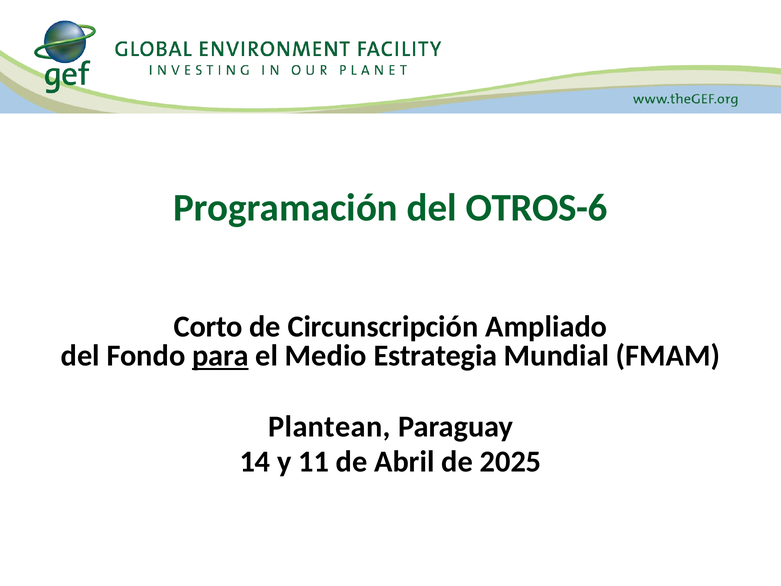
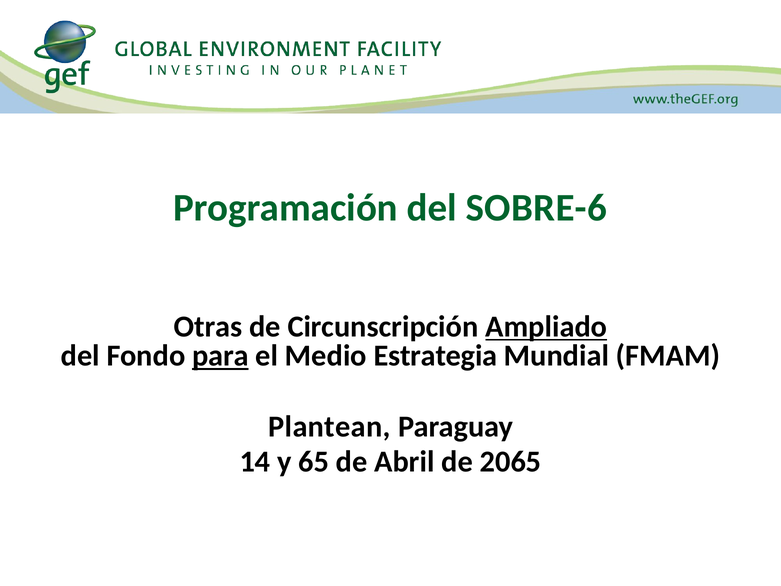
OTROS-6: OTROS-6 -> SOBRE-6
Corto: Corto -> Otras
Ampliado underline: none -> present
11: 11 -> 65
2025: 2025 -> 2065
